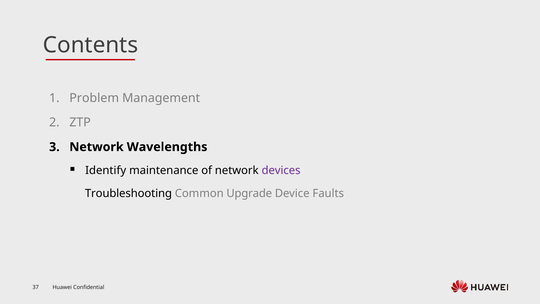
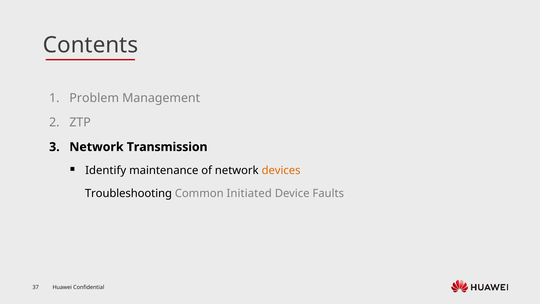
Wavelengths: Wavelengths -> Transmission
devices colour: purple -> orange
Upgrade: Upgrade -> Initiated
